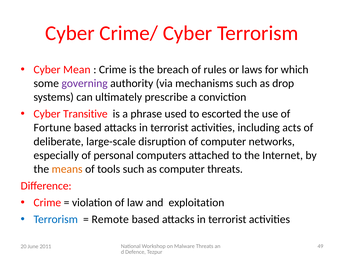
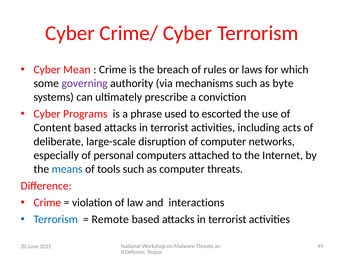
drop: drop -> byte
Transitive: Transitive -> Programs
Fortune: Fortune -> Content
means colour: orange -> blue
exploitation: exploitation -> interactions
